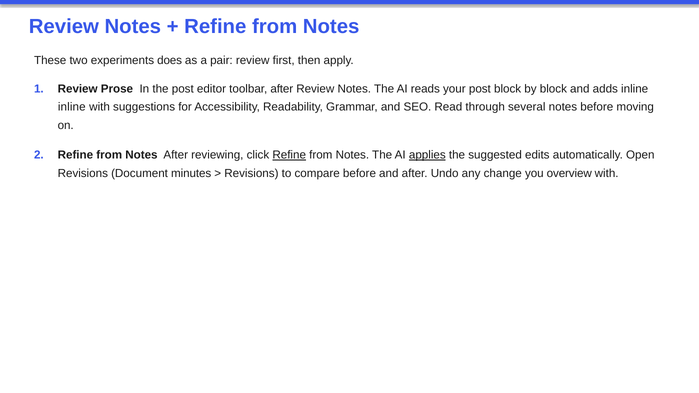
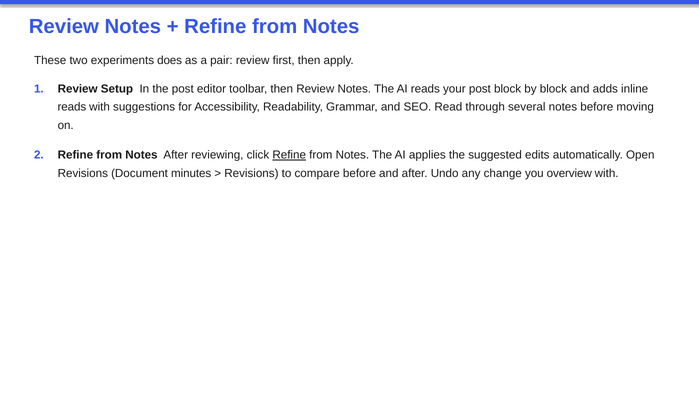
Prose: Prose -> Setup
toolbar after: after -> then
inline at (72, 107): inline -> reads
applies underline: present -> none
